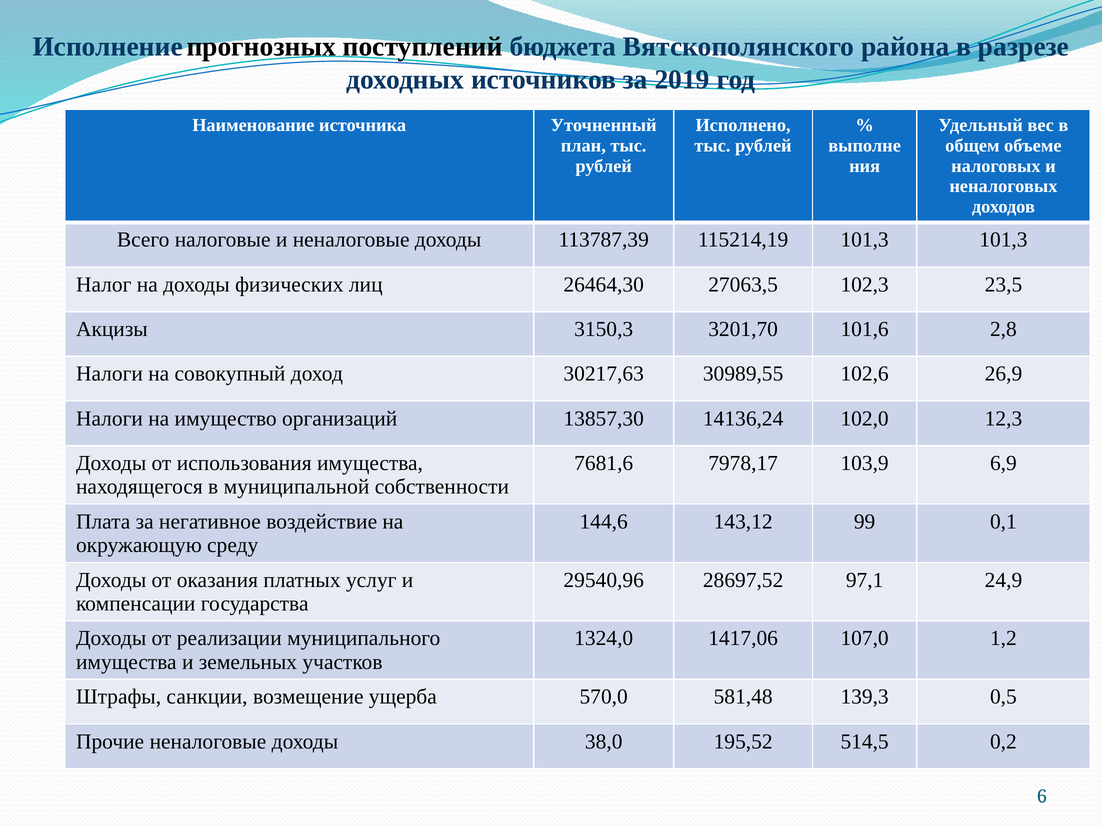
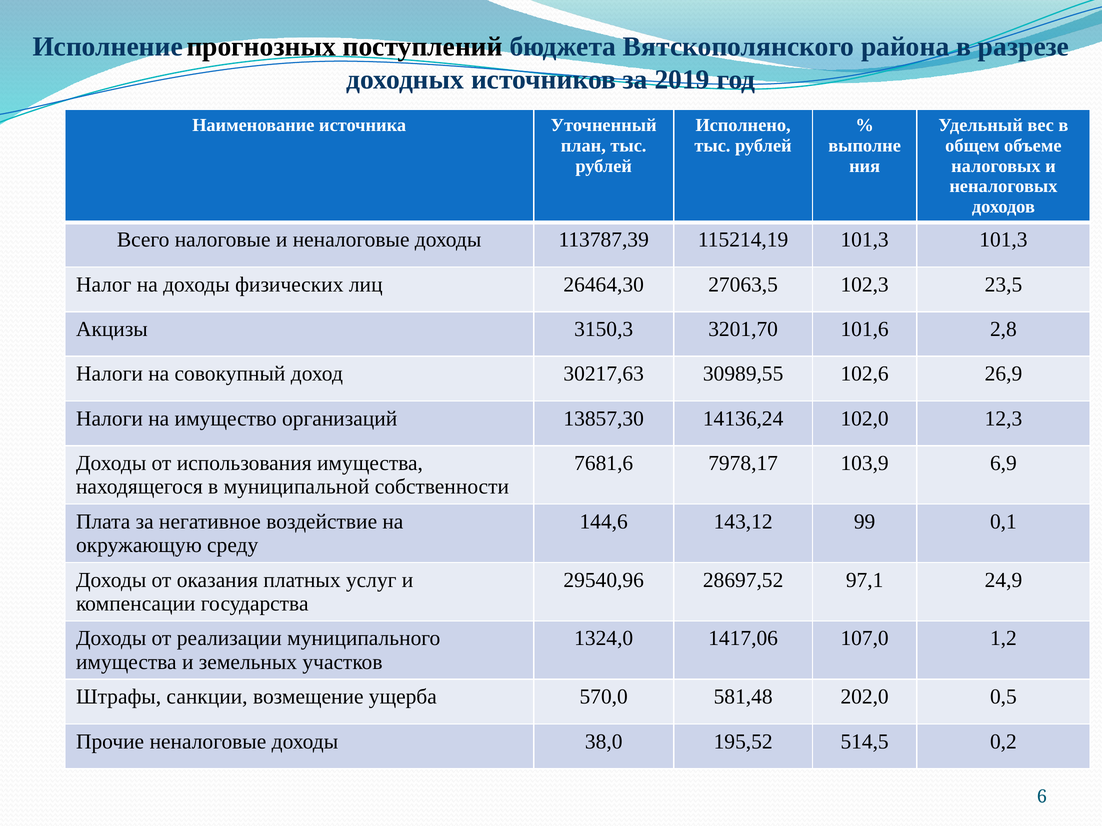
139,3: 139,3 -> 202,0
